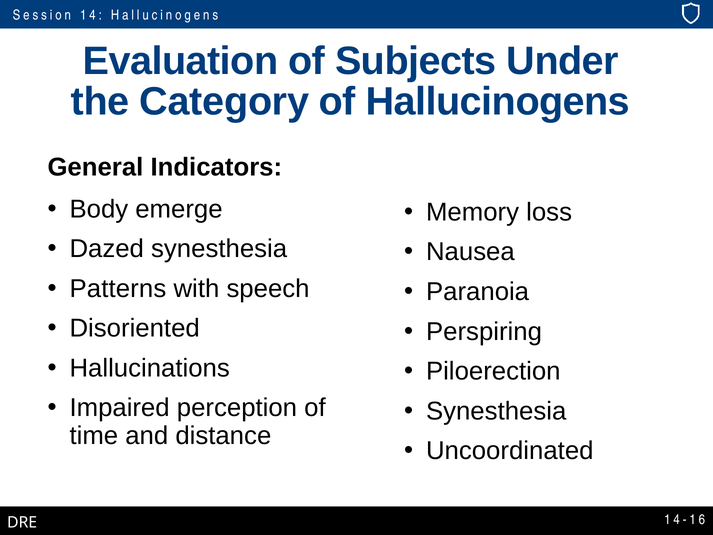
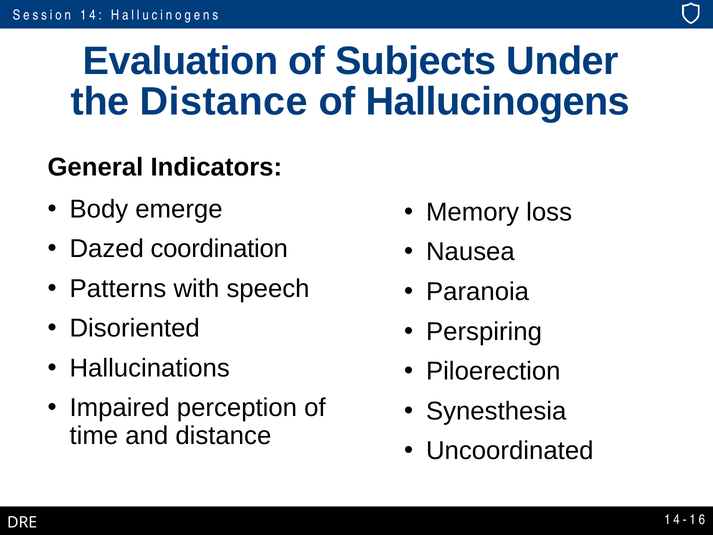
the Category: Category -> Distance
Dazed synesthesia: synesthesia -> coordination
